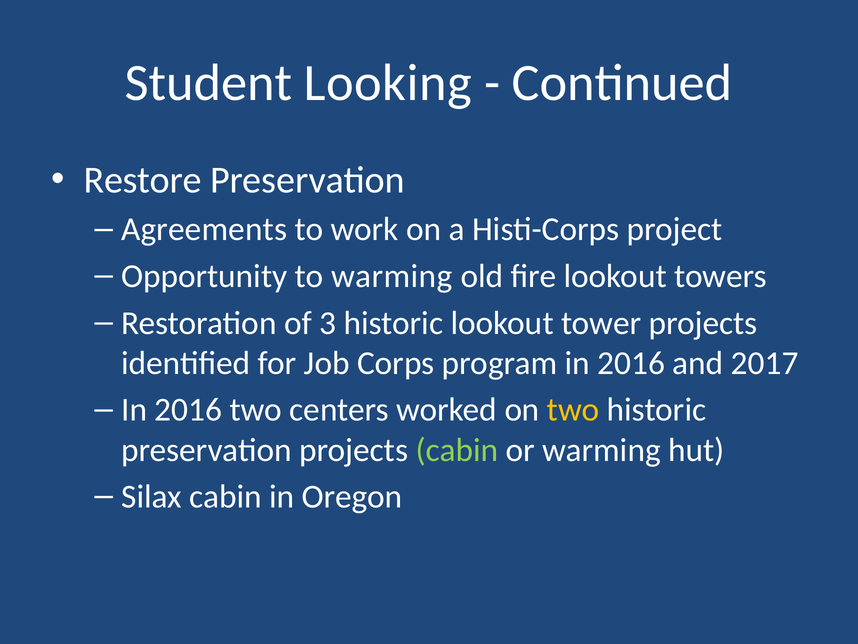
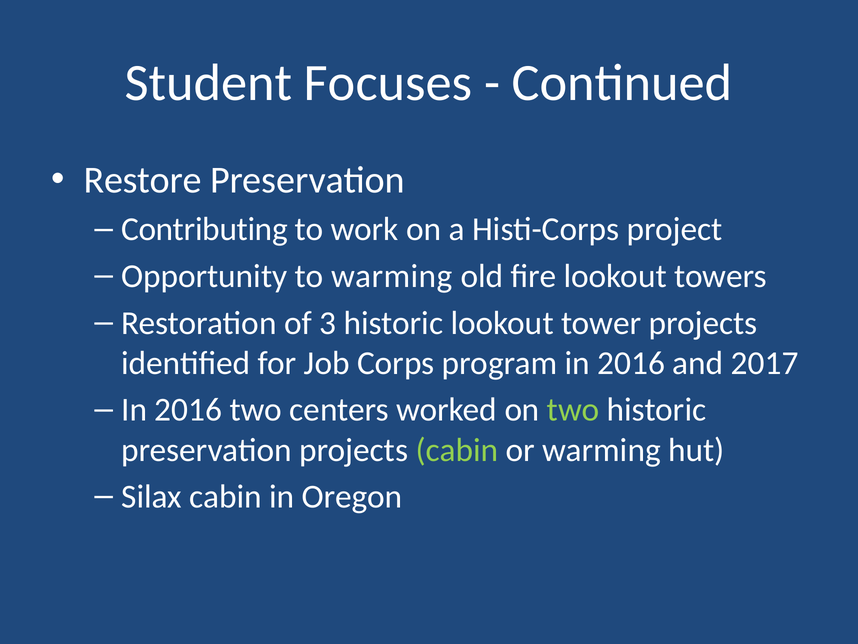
Looking: Looking -> Focuses
Agreements: Agreements -> Contributing
two at (573, 410) colour: yellow -> light green
